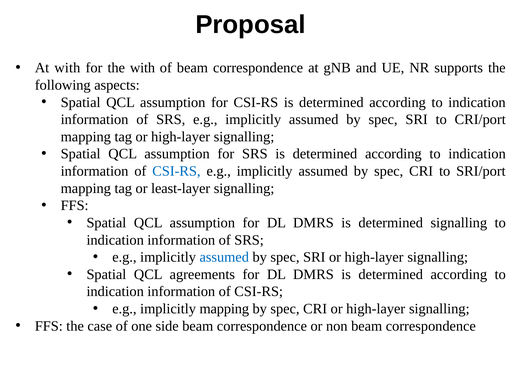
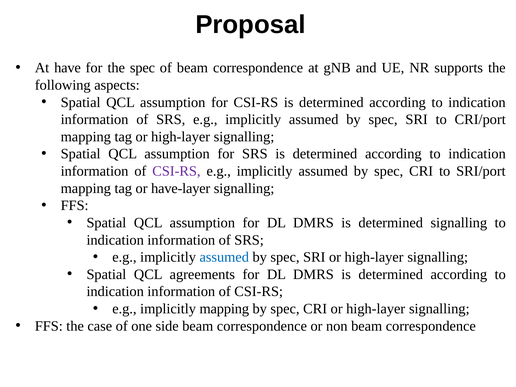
At with: with -> have
the with: with -> spec
CSI-RS at (176, 171) colour: blue -> purple
least-layer: least-layer -> have-layer
